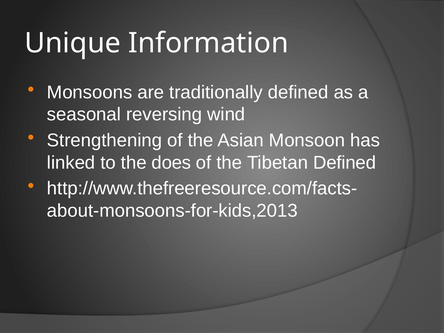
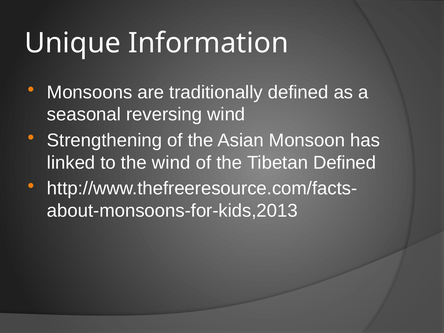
the does: does -> wind
